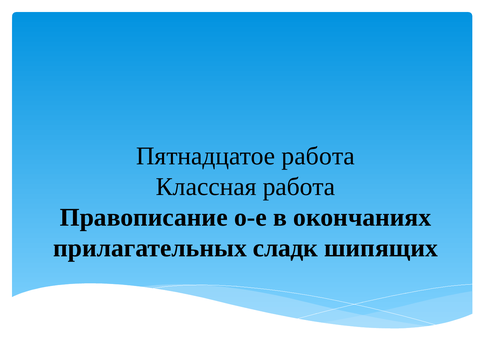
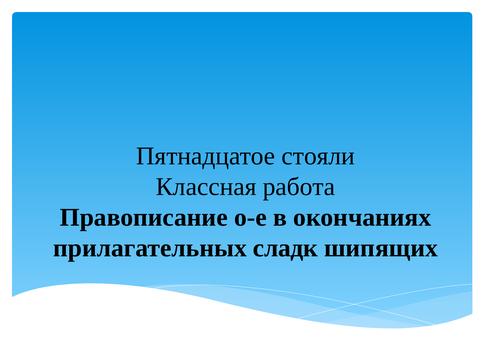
Пятнадцатое работа: работа -> стояли
